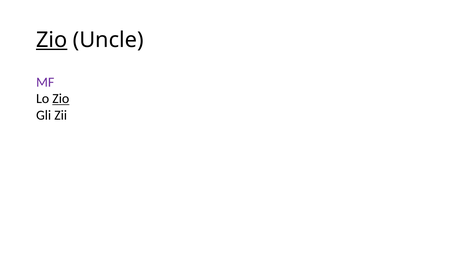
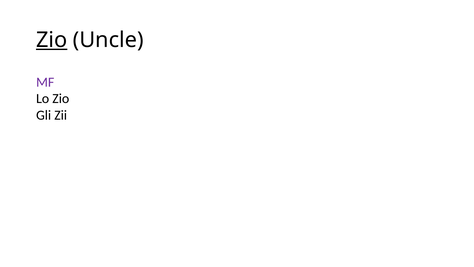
Zio at (61, 99) underline: present -> none
